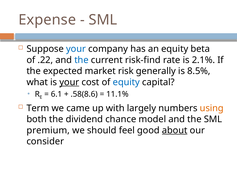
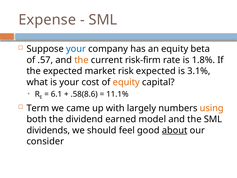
.22: .22 -> .57
the at (81, 60) colour: blue -> orange
risk-find: risk-find -> risk-firm
2.1%: 2.1% -> 1.8%
risk generally: generally -> expected
8.5%: 8.5% -> 3.1%
your at (69, 82) underline: present -> none
equity at (126, 82) colour: blue -> orange
chance: chance -> earned
premium: premium -> dividends
